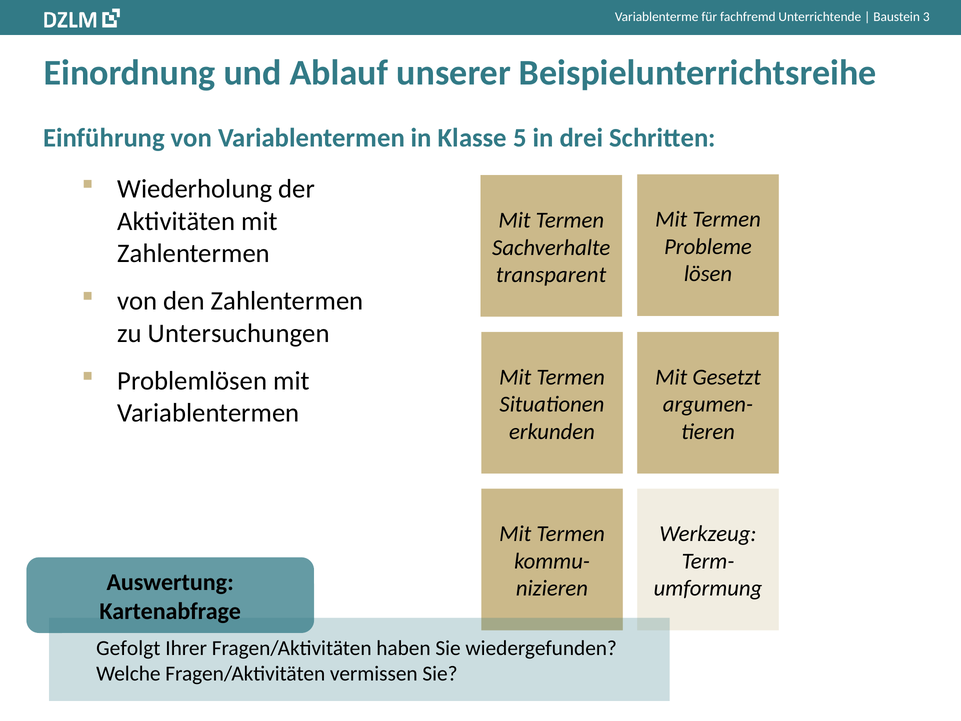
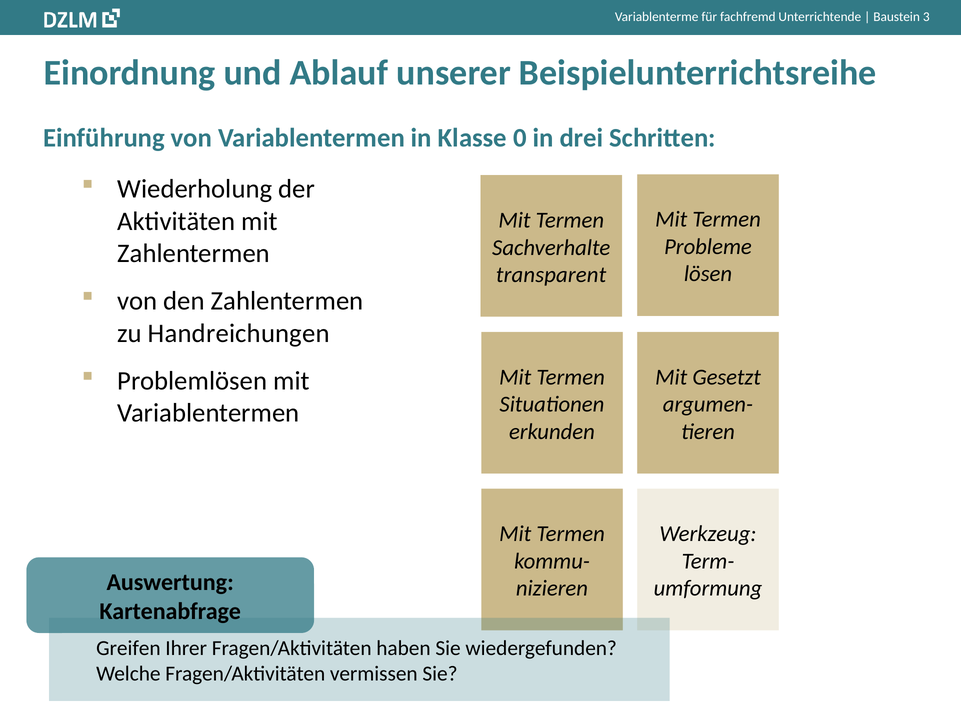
5: 5 -> 0
Untersuchungen: Untersuchungen -> Handreichungen
Gefolgt: Gefolgt -> Greifen
